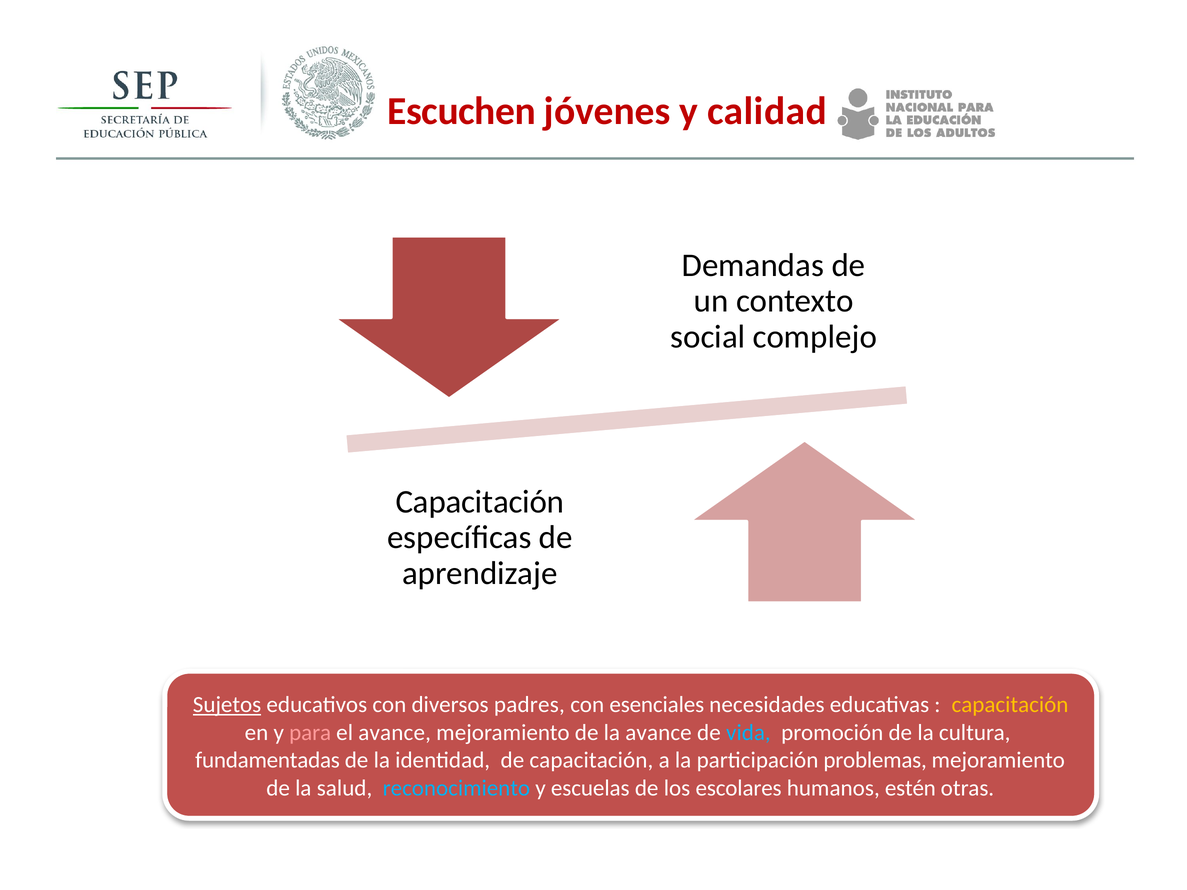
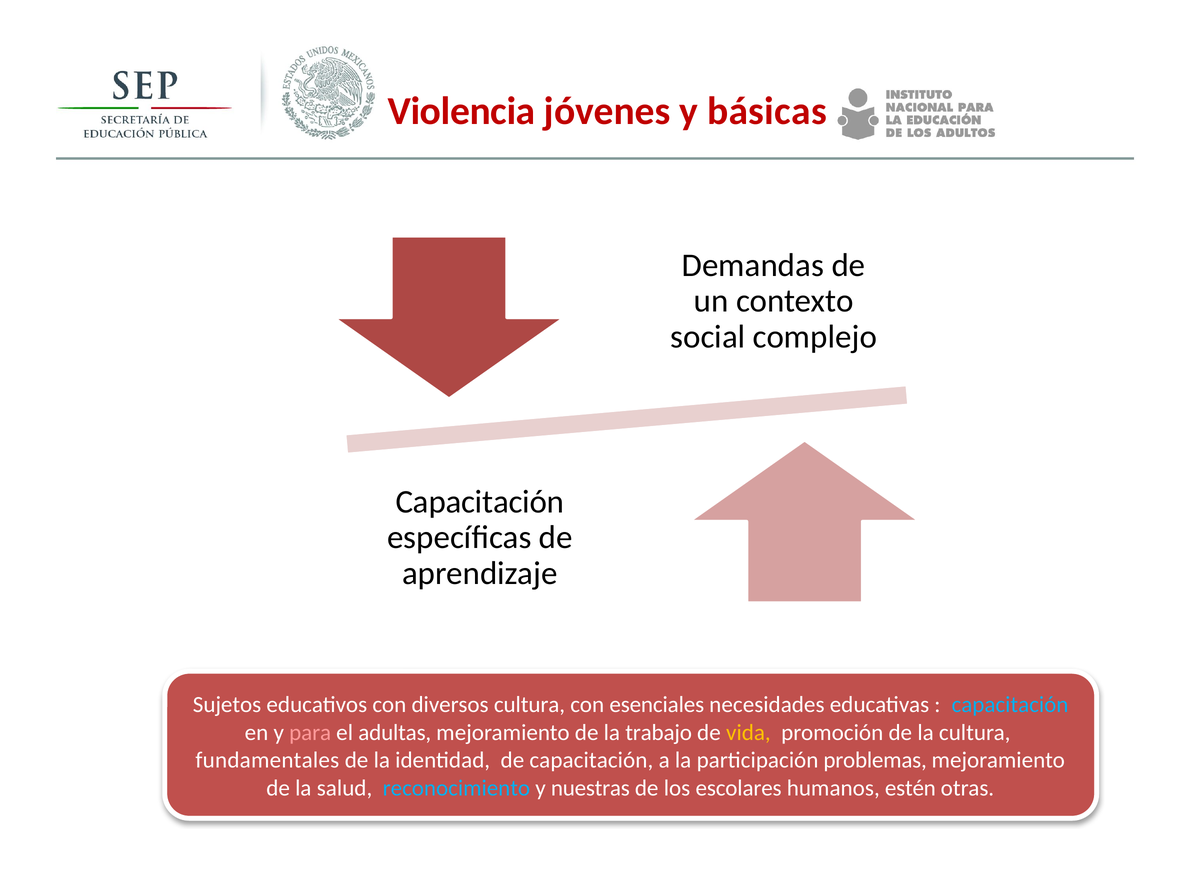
Escuchen: Escuchen -> Violencia
calidad: calidad -> básicas
Sujetos underline: present -> none
diversos padres: padres -> cultura
capacitación at (1010, 705) colour: yellow -> light blue
el avance: avance -> adultas
la avance: avance -> trabajo
vida colour: light blue -> yellow
fundamentadas: fundamentadas -> fundamentales
escuelas: escuelas -> nuestras
